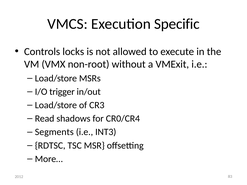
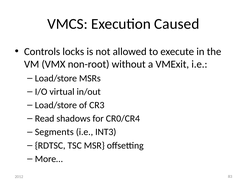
Specific: Specific -> Caused
trigger: trigger -> virtual
